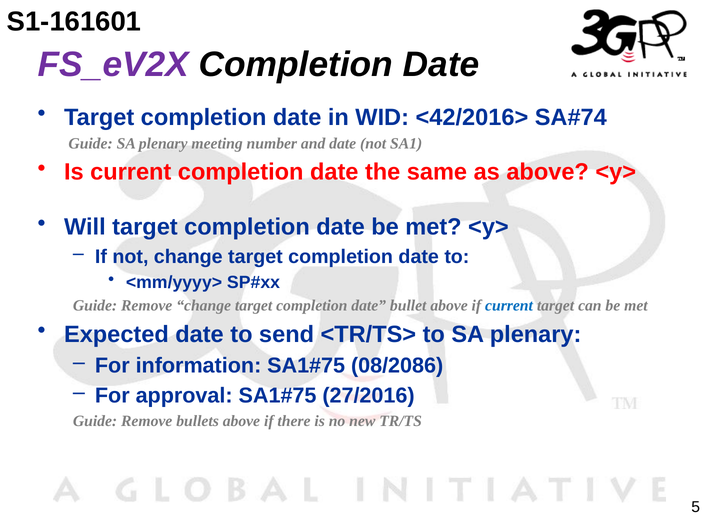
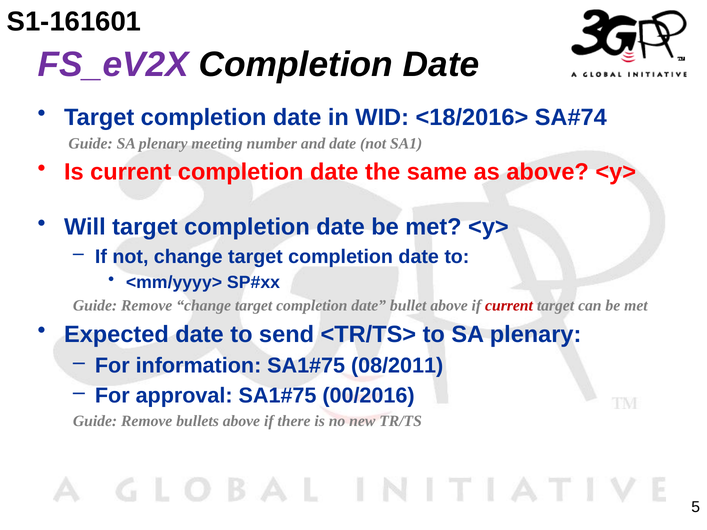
<42/2016>: <42/2016> -> <18/2016>
current at (509, 306) colour: blue -> red
08/2086: 08/2086 -> 08/2011
27/2016: 27/2016 -> 00/2016
